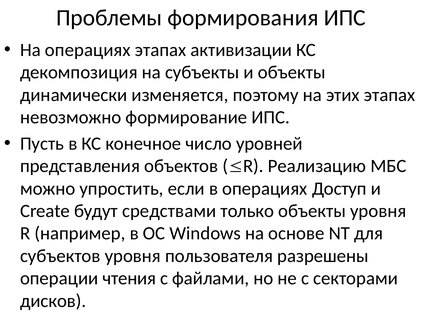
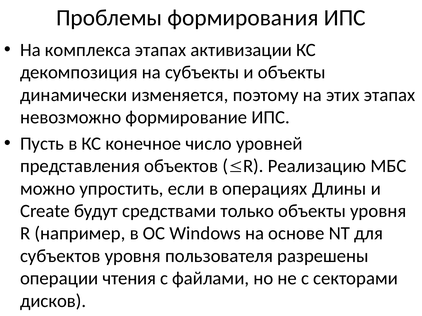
На операциях: операциях -> комплекса
Доступ: Доступ -> Длины
